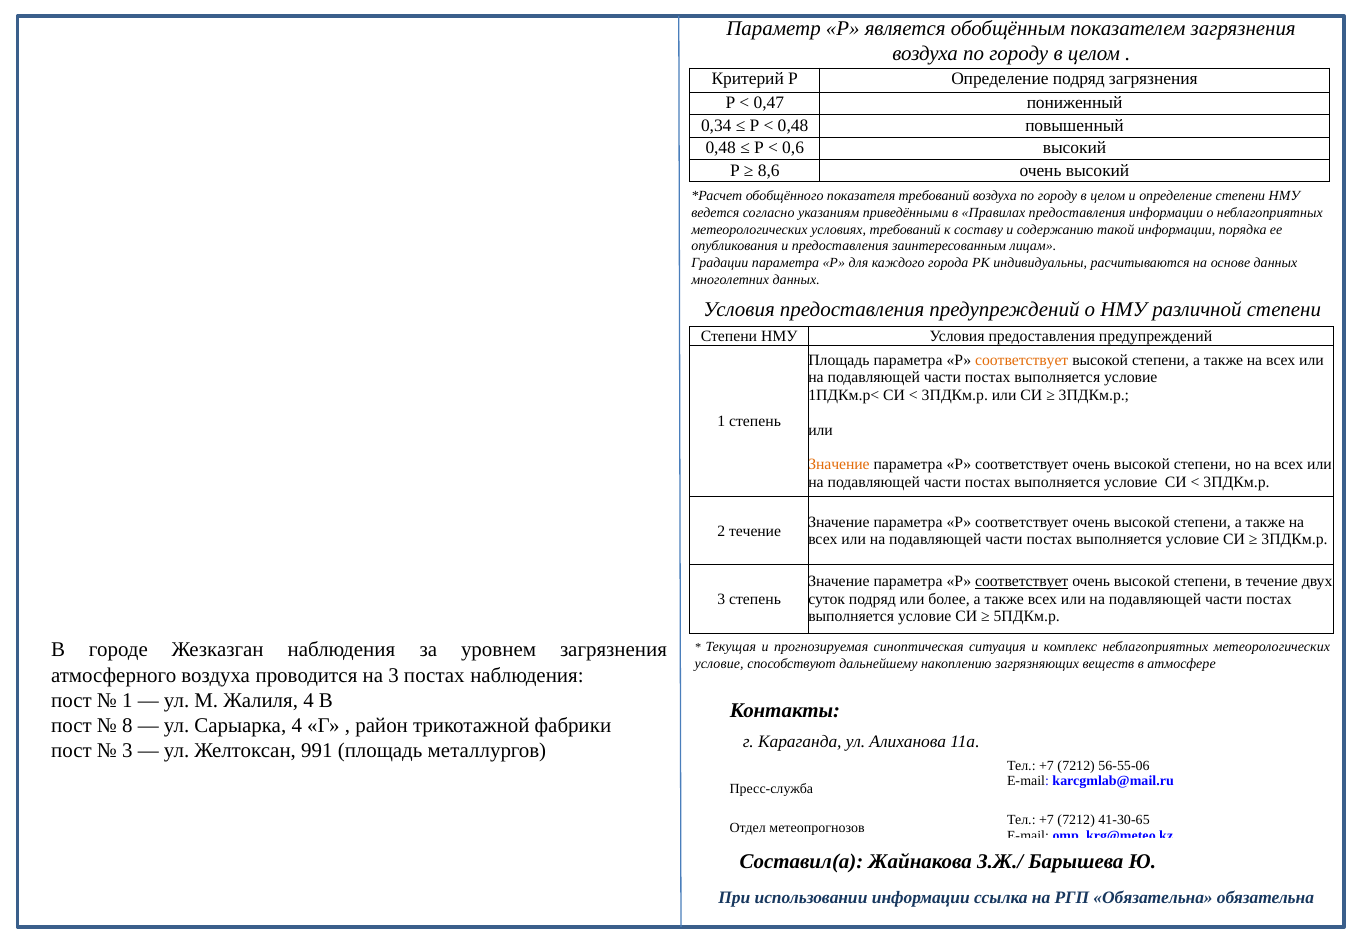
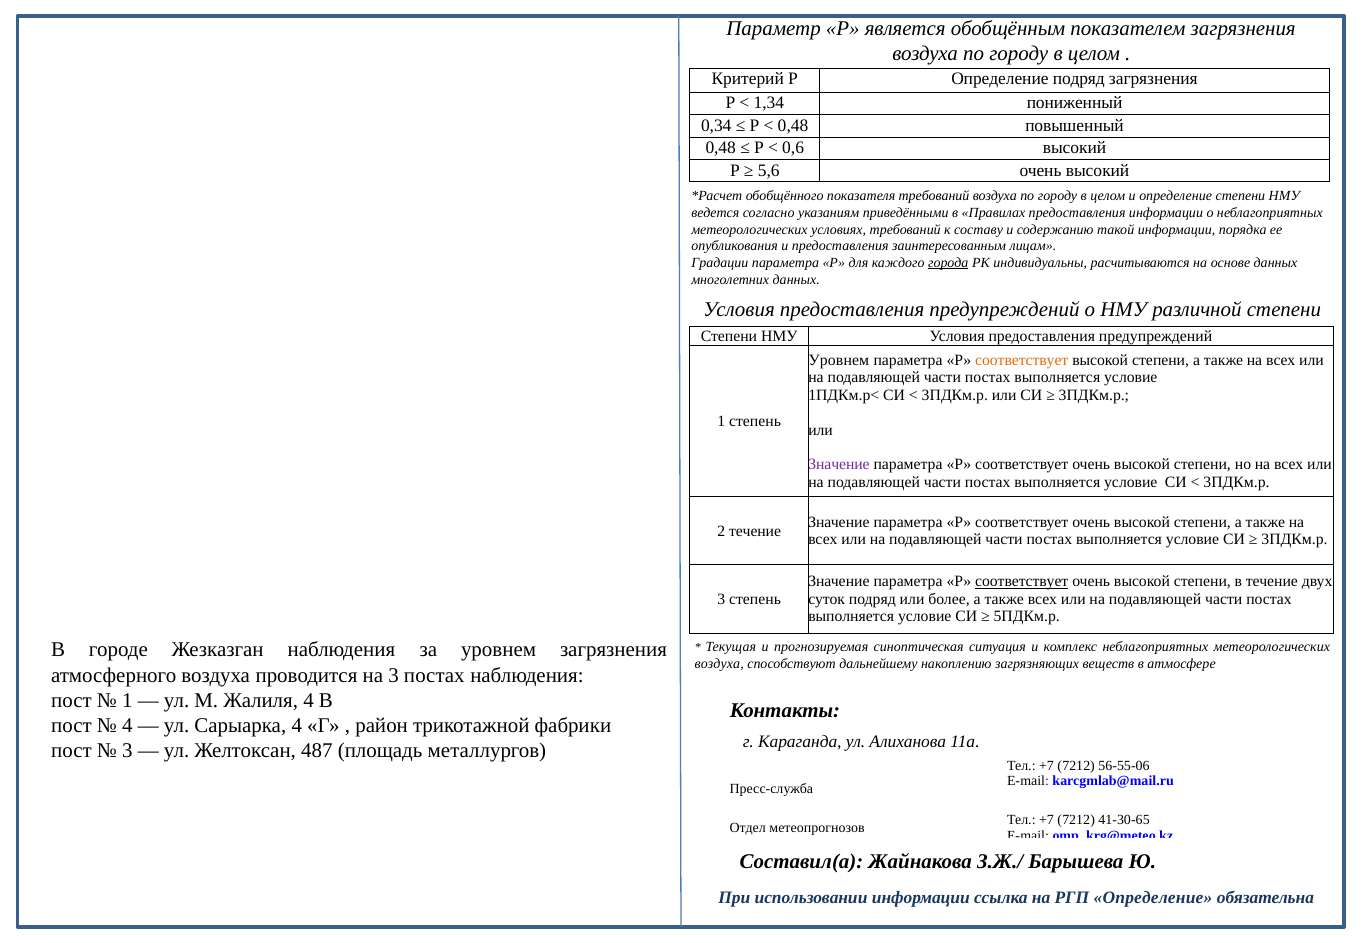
0,47: 0,47 -> 1,34
8,6: 8,6 -> 5,6
города underline: none -> present
Площадь at (839, 360): Площадь -> Уровнем
Значение at (839, 465) colour: orange -> purple
условие at (719, 664): условие -> воздуха
8 at (127, 725): 8 -> 4
991: 991 -> 487
РГП Обязательна: Обязательна -> Определение
